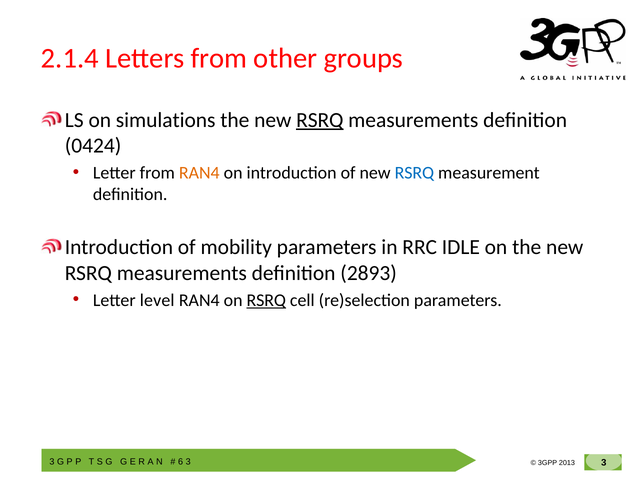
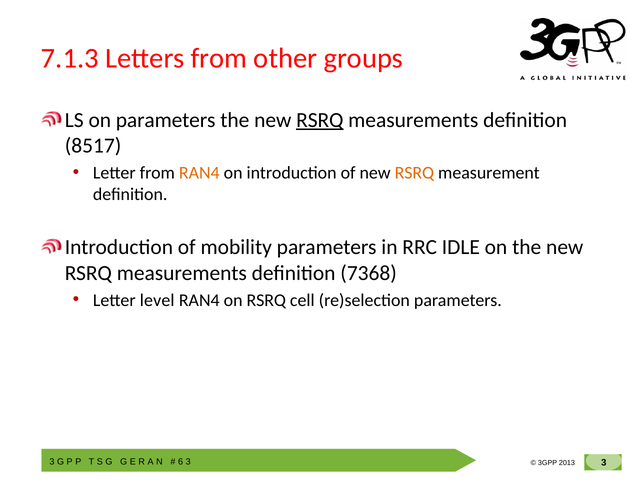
2.1.4: 2.1.4 -> 7.1.3
on simulations: simulations -> parameters
0424: 0424 -> 8517
RSRQ at (414, 173) colour: blue -> orange
2893: 2893 -> 7368
RSRQ at (266, 300) underline: present -> none
